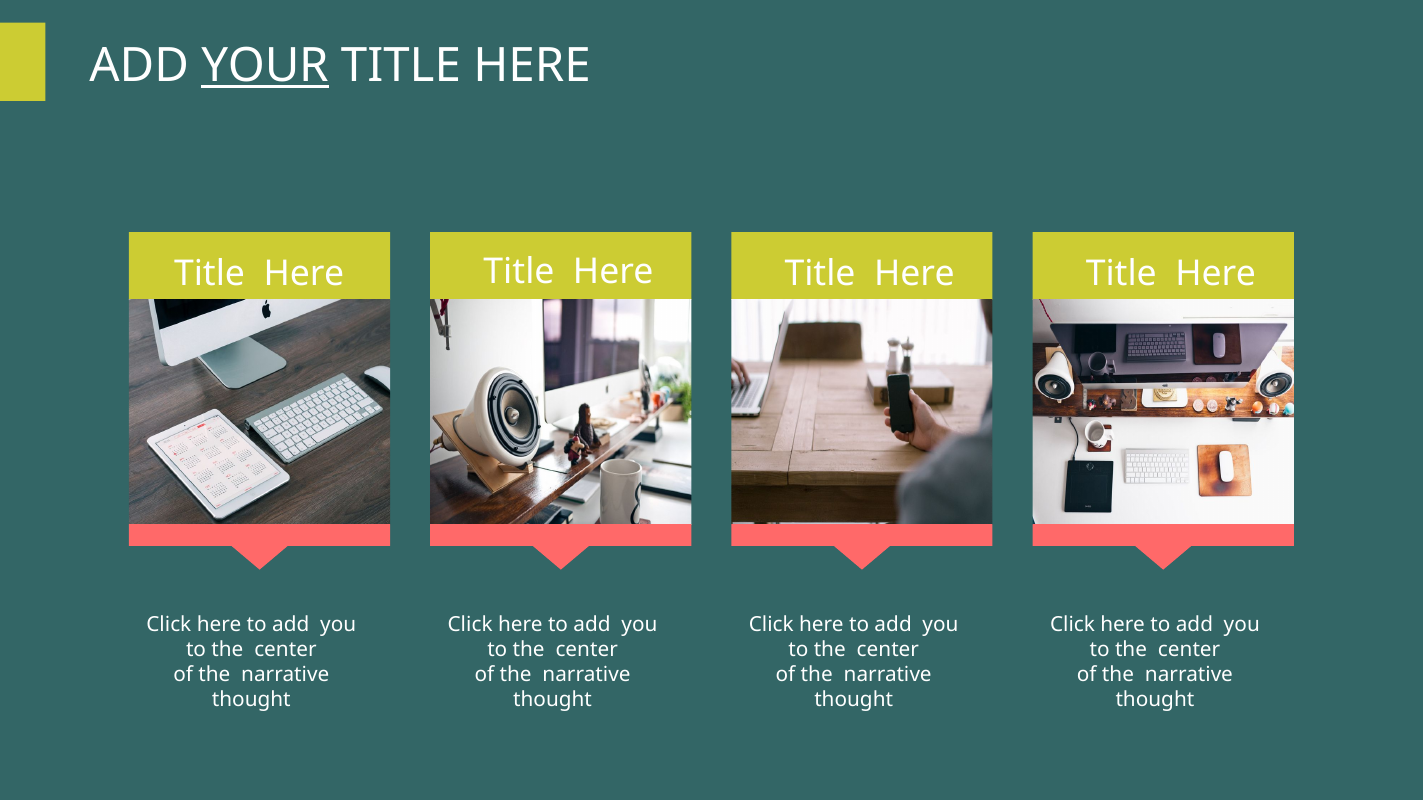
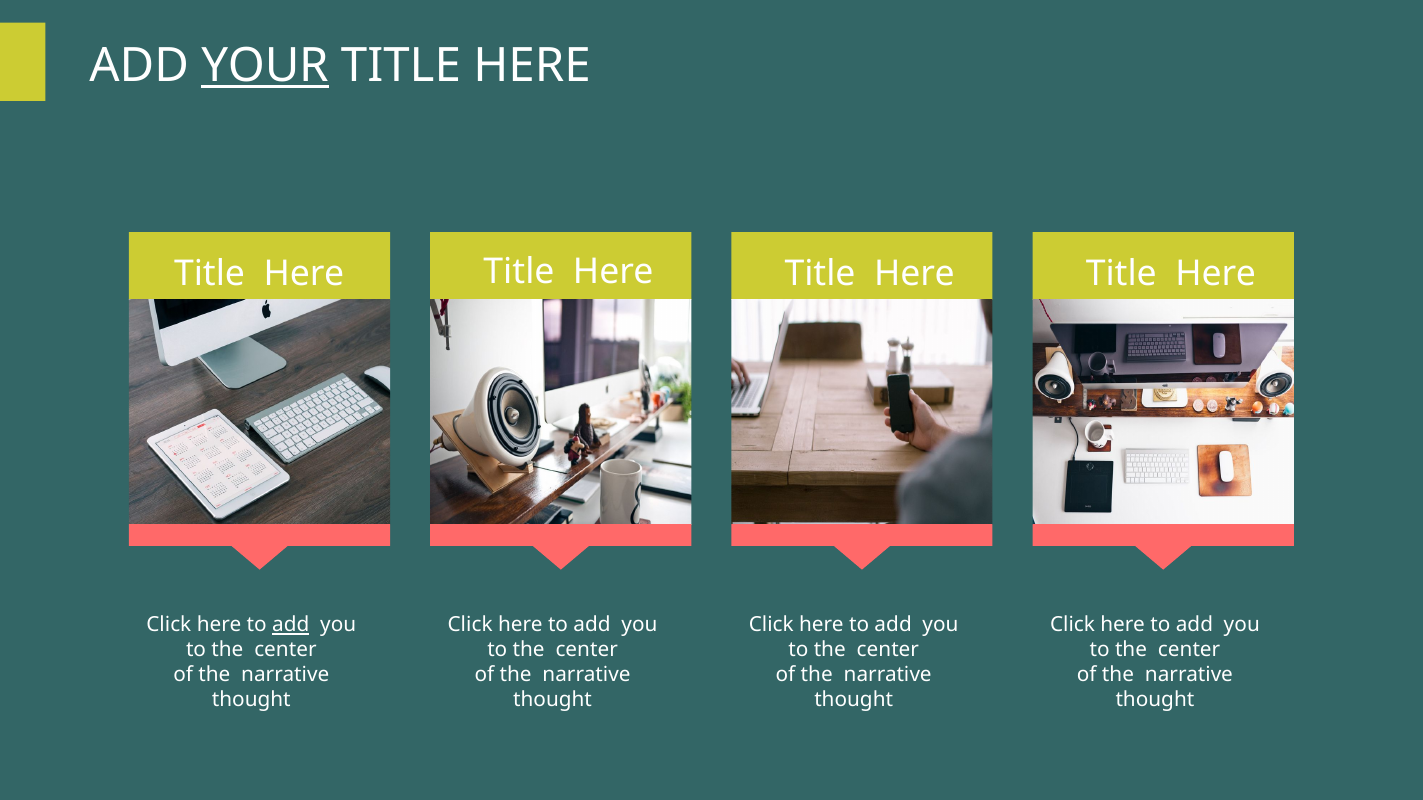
add at (291, 625) underline: none -> present
